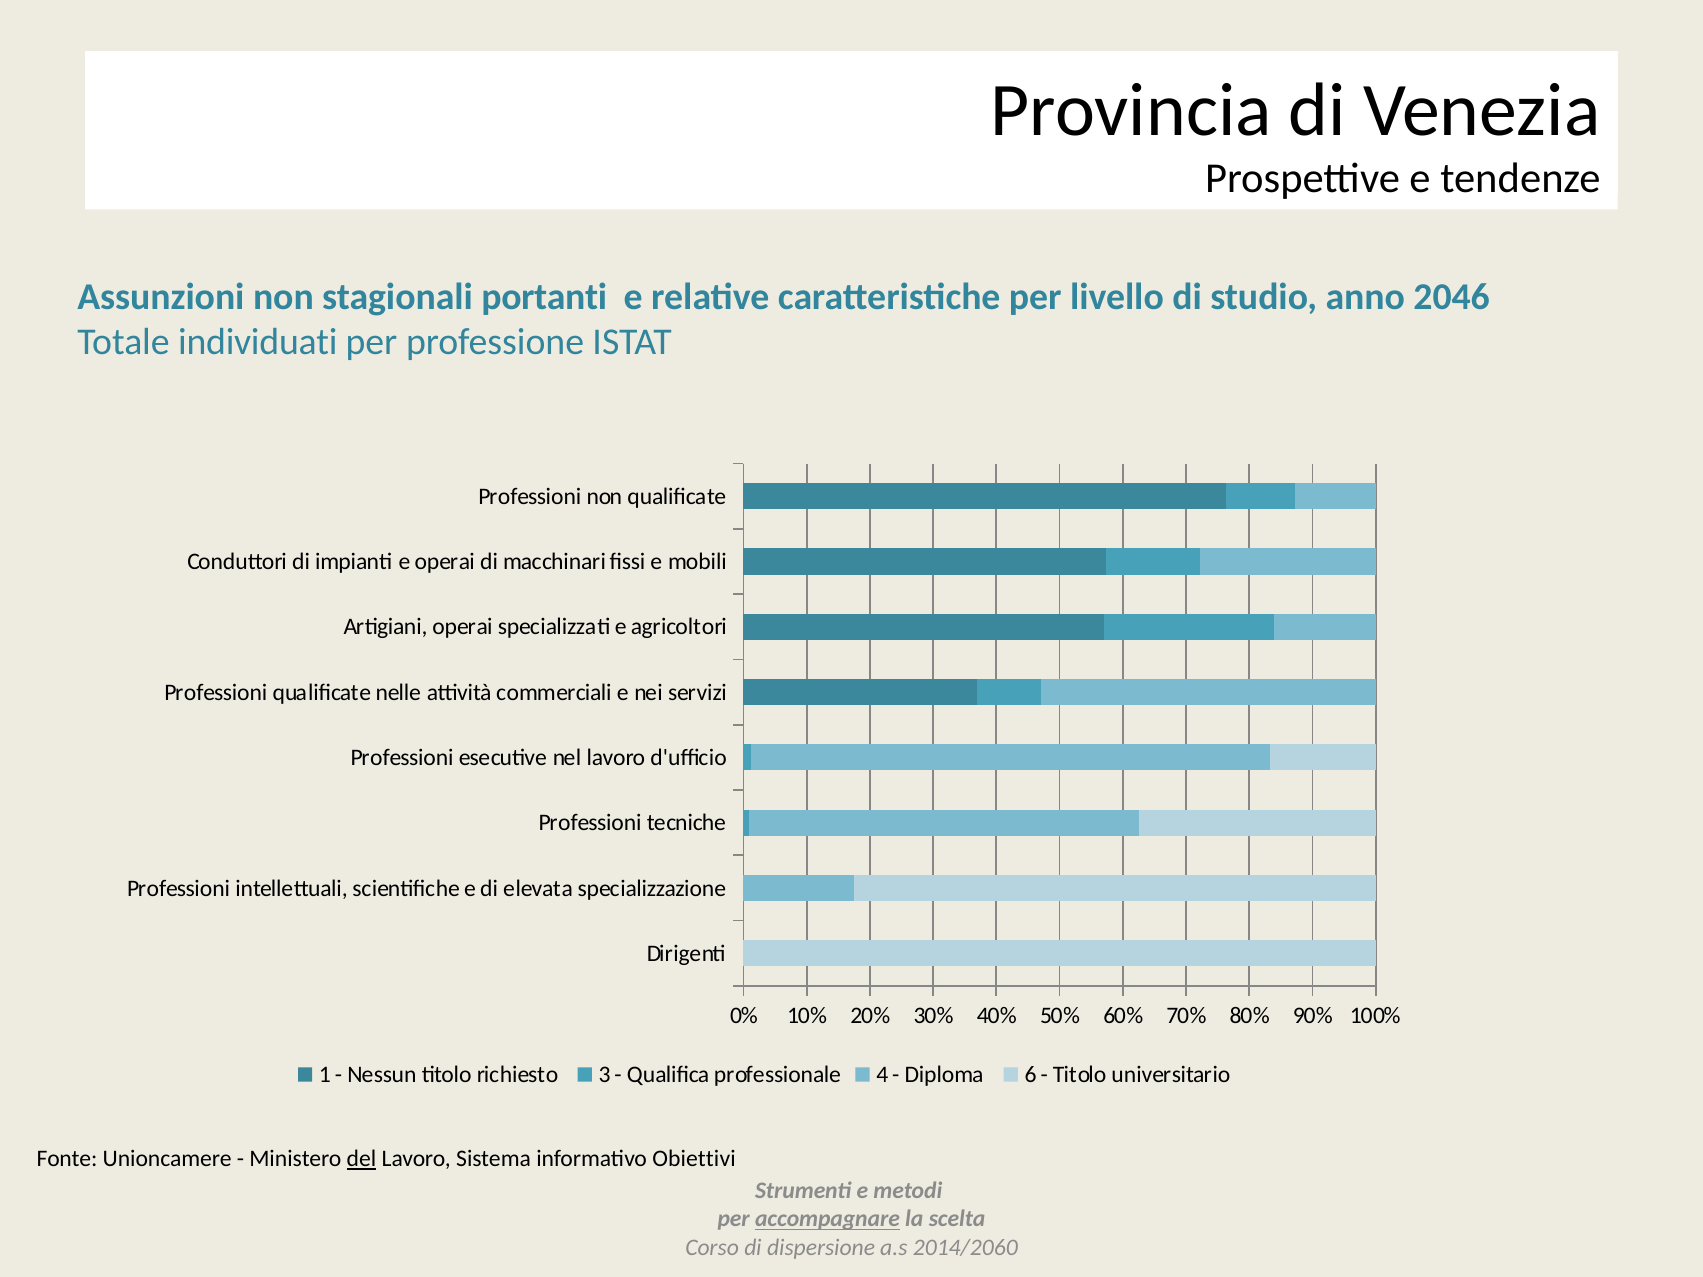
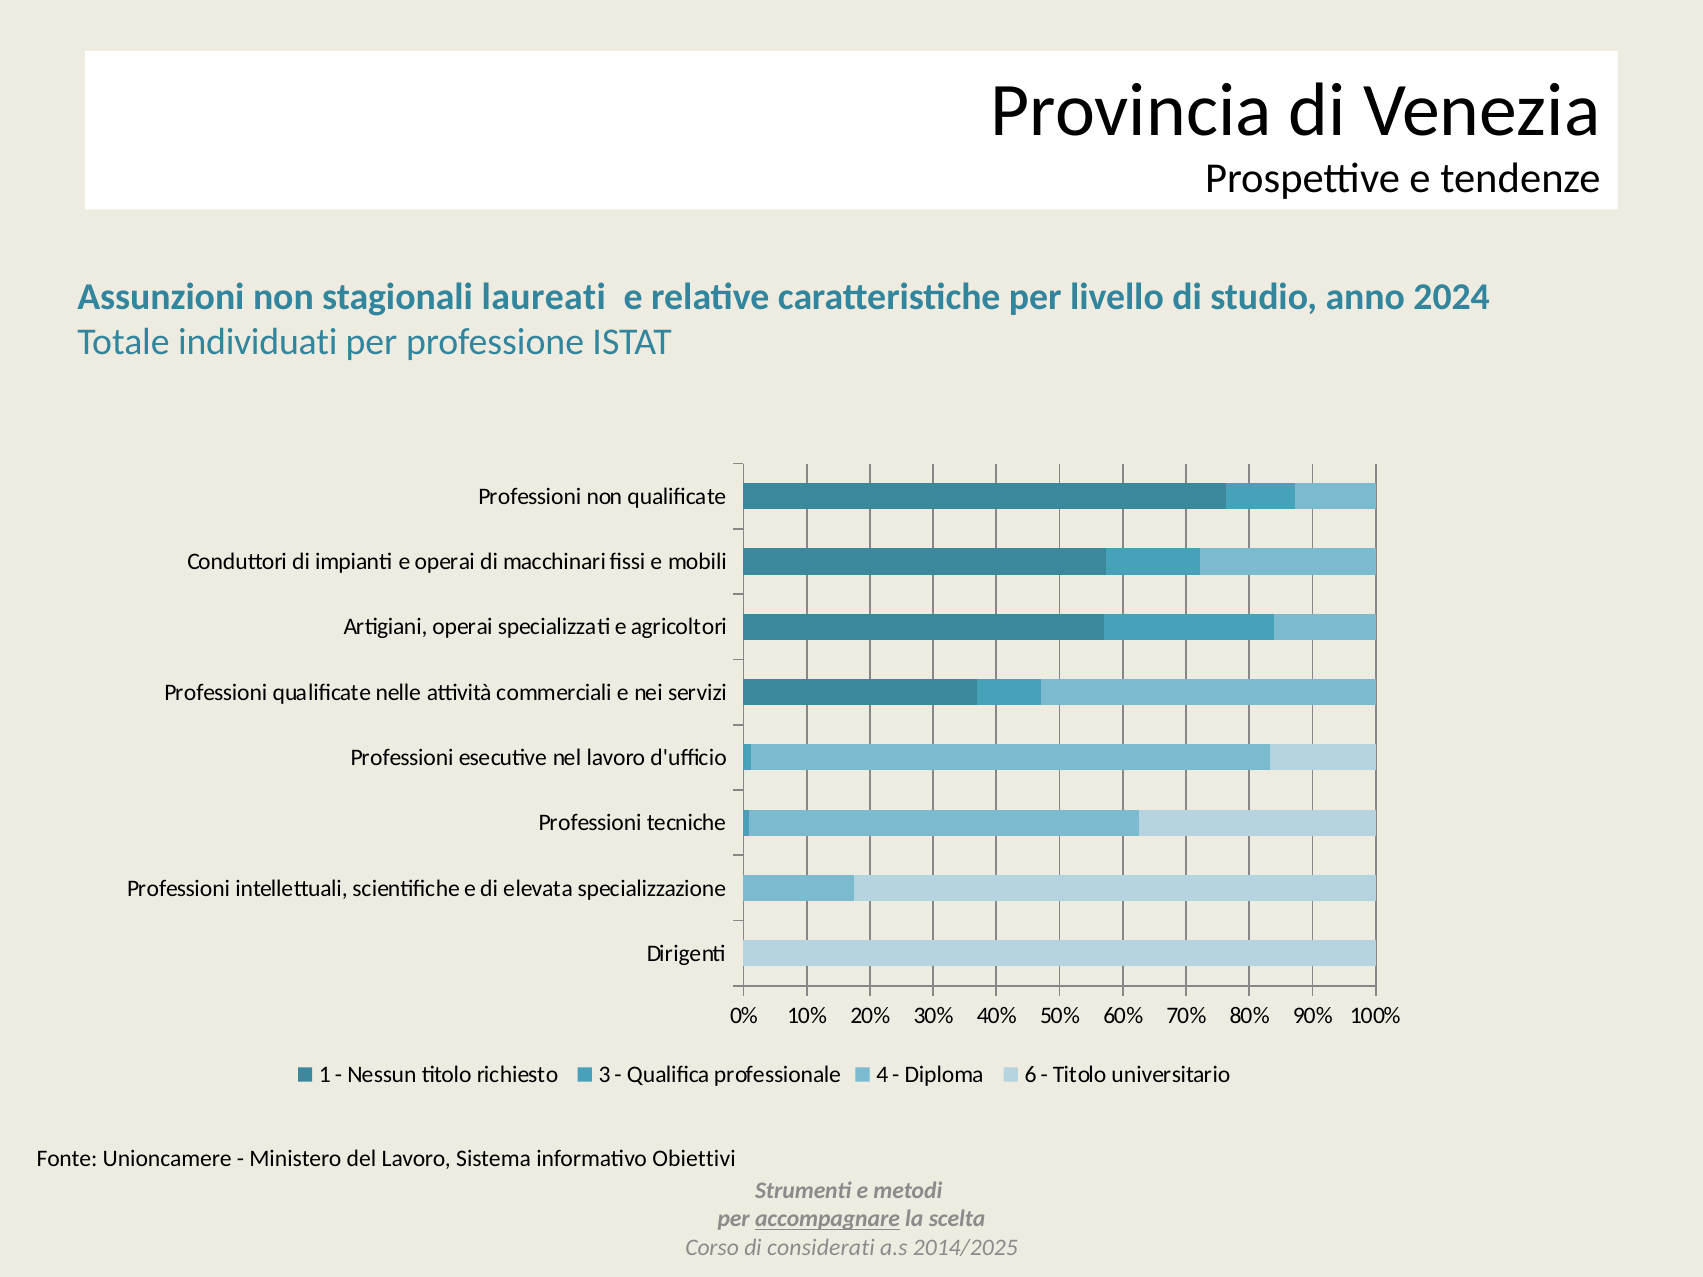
portanti: portanti -> laureati
2046: 2046 -> 2024
del underline: present -> none
dispersione: dispersione -> considerati
2014/2060: 2014/2060 -> 2014/2025
